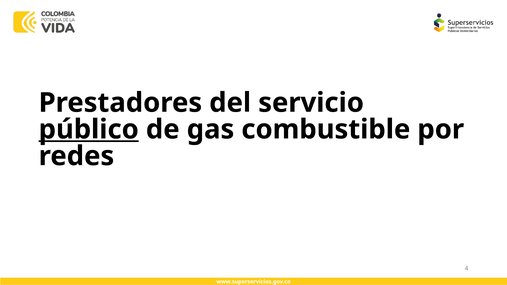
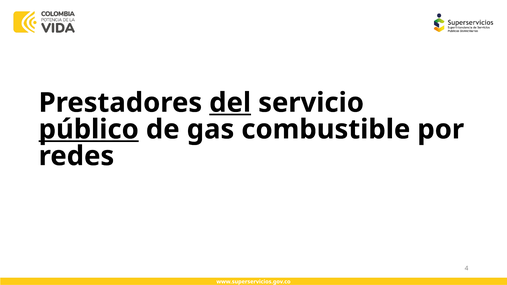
del underline: none -> present
